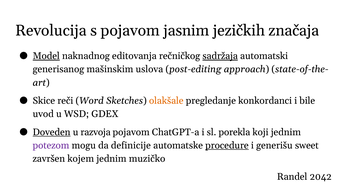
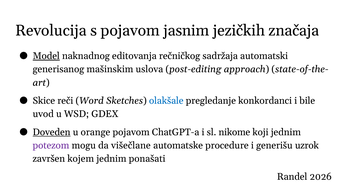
sadržaja underline: present -> none
olakšale colour: orange -> blue
razvoja: razvoja -> orange
porekla: porekla -> nikome
definicije: definicije -> višečlane
procedure underline: present -> none
sweet: sweet -> uzrok
muzičko: muzičko -> ponašati
2042: 2042 -> 2026
